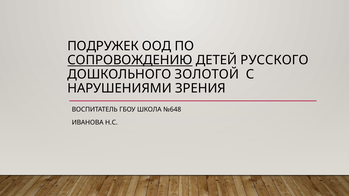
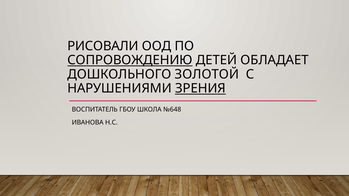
ПОДРУЖЕК: ПОДРУЖЕК -> РИСОВАЛИ
РУССКОГО: РУССКОГО -> ОБЛАДАЕТ
ЗРЕНИЯ underline: none -> present
